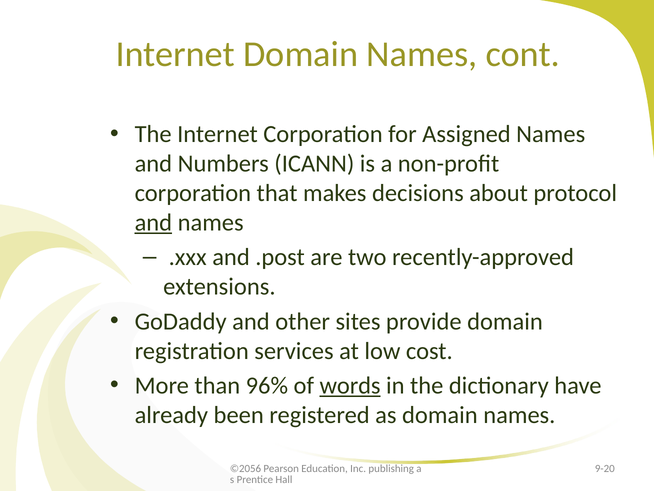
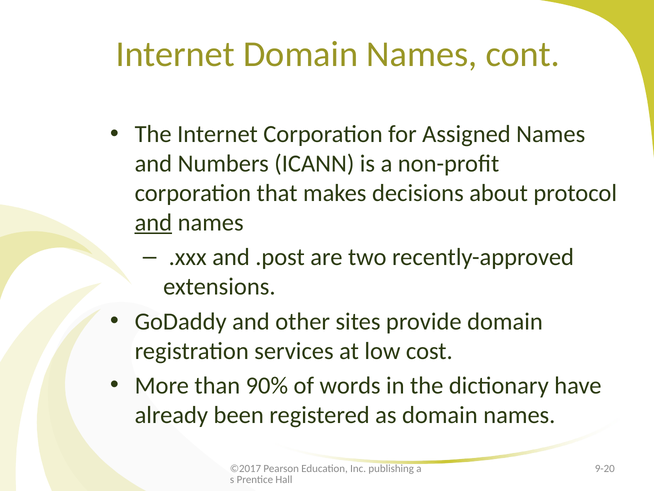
96%: 96% -> 90%
words underline: present -> none
©2056: ©2056 -> ©2017
